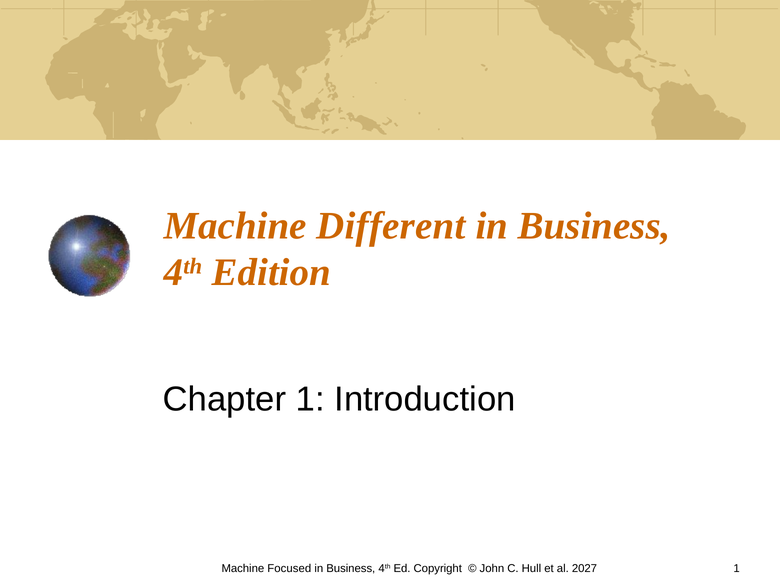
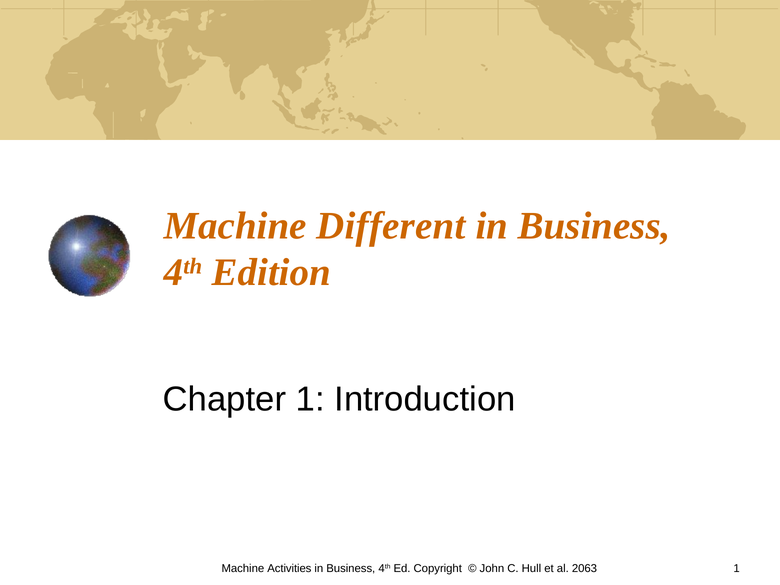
Focused: Focused -> Activities
2027: 2027 -> 2063
